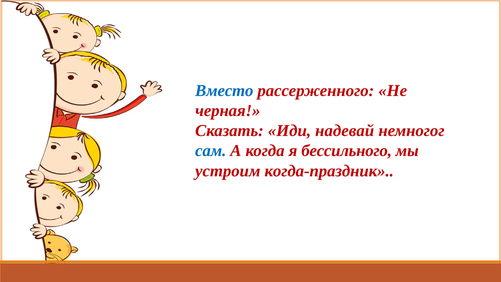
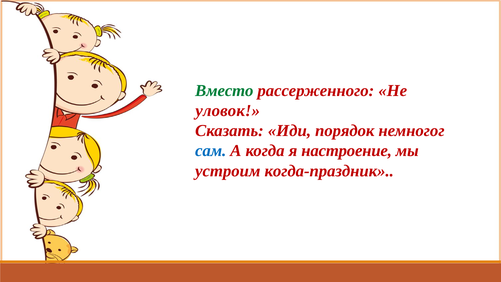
Вместо colour: blue -> green
черная: черная -> уловок
надевай: надевай -> порядок
бессильного: бессильного -> настроение
